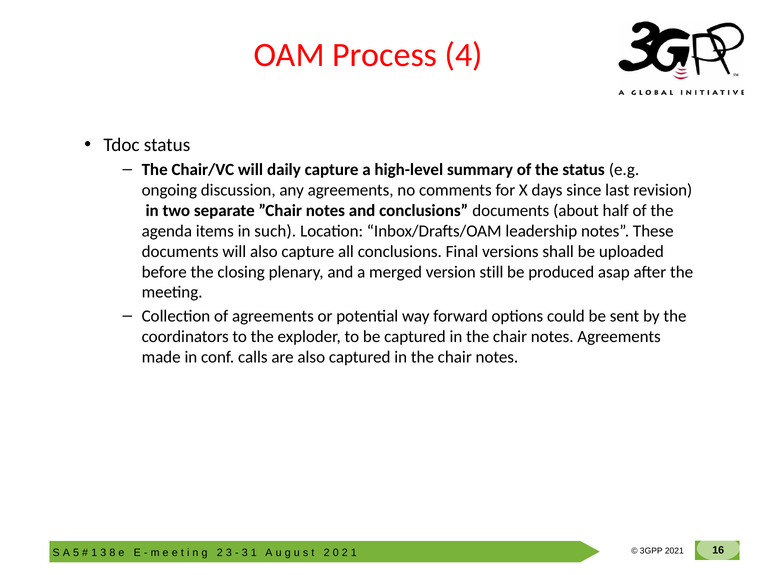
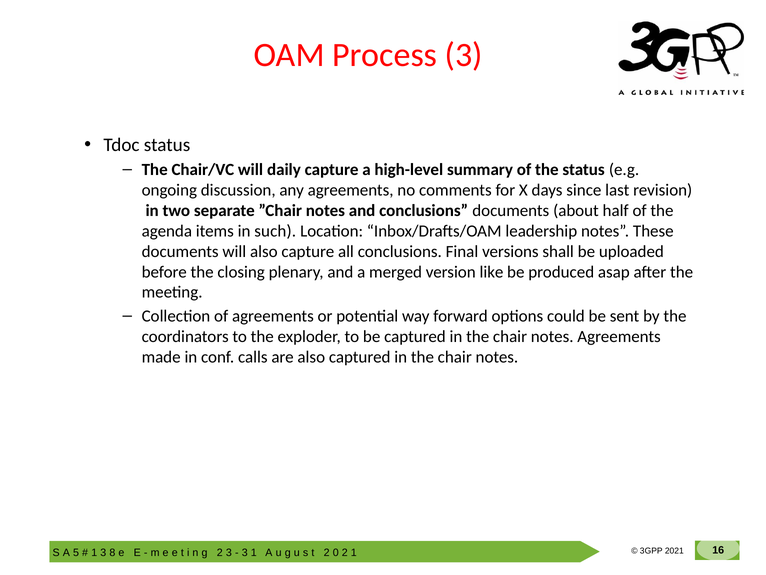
Process 4: 4 -> 3
still: still -> like
